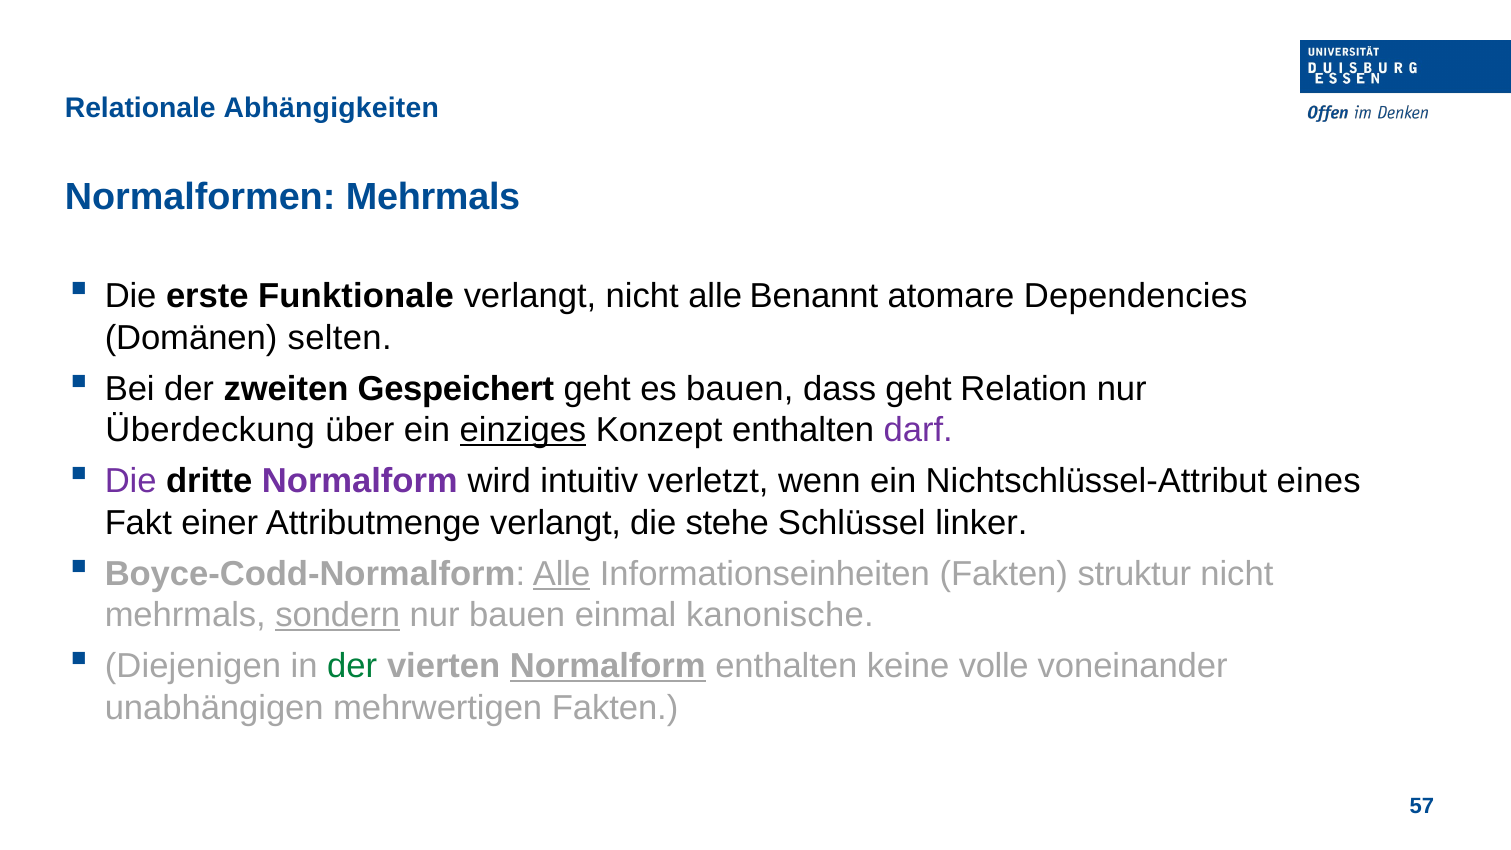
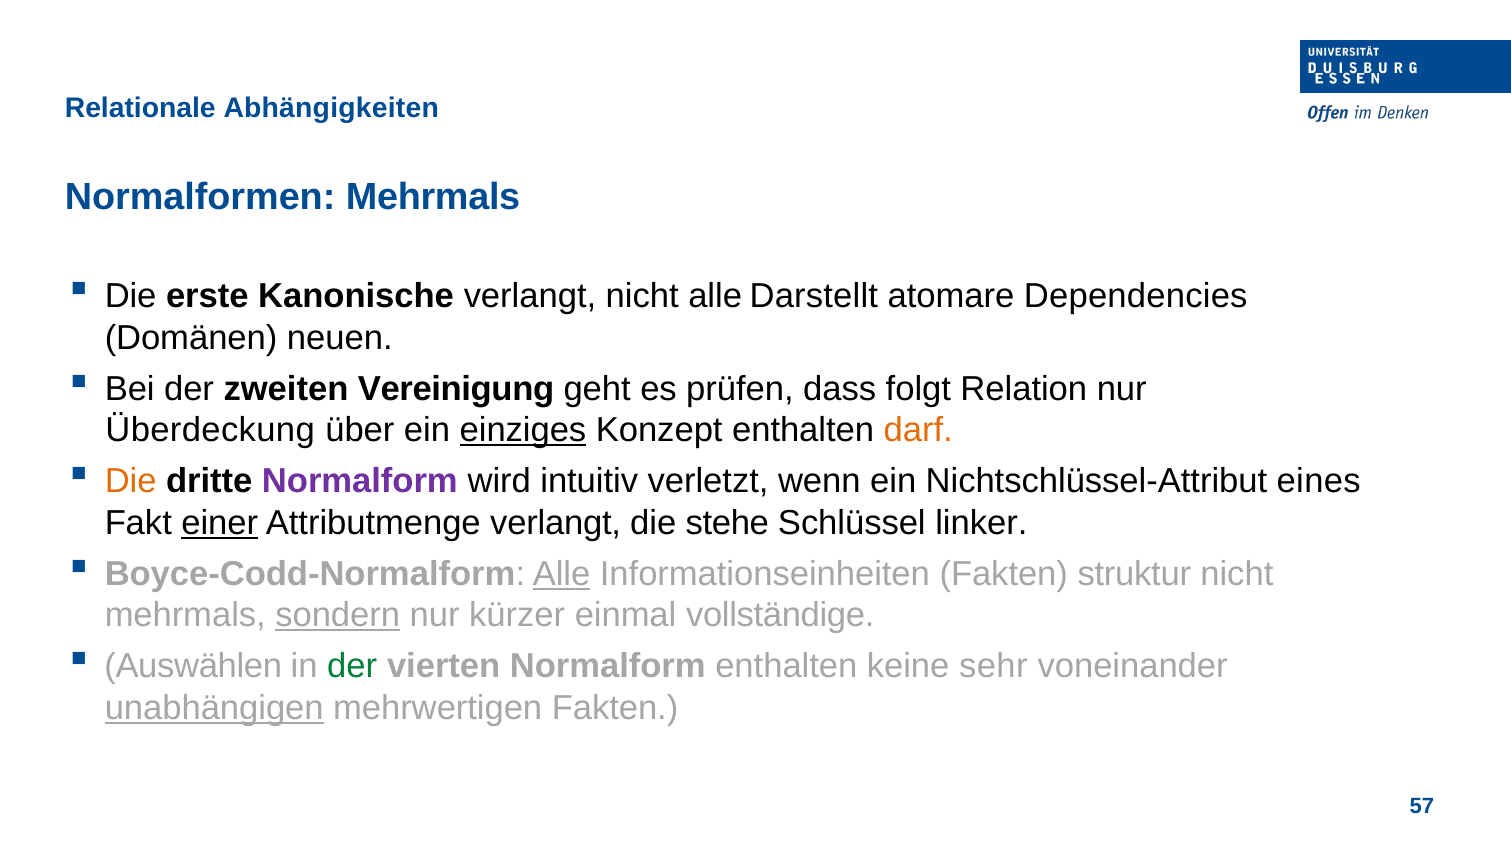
Funktionale: Funktionale -> Kanonische
Benannt: Benannt -> Darstellt
selten: selten -> neuen
Gespeichert: Gespeichert -> Vereinigung
es bauen: bauen -> prüfen
dass geht: geht -> folgt
darf colour: purple -> orange
Die at (131, 481) colour: purple -> orange
einer underline: none -> present
nur bauen: bauen -> kürzer
kanonische: kanonische -> vollständige
Diejenigen: Diejenigen -> Auswählen
Normalform at (608, 666) underline: present -> none
volle: volle -> sehr
unabhängigen underline: none -> present
